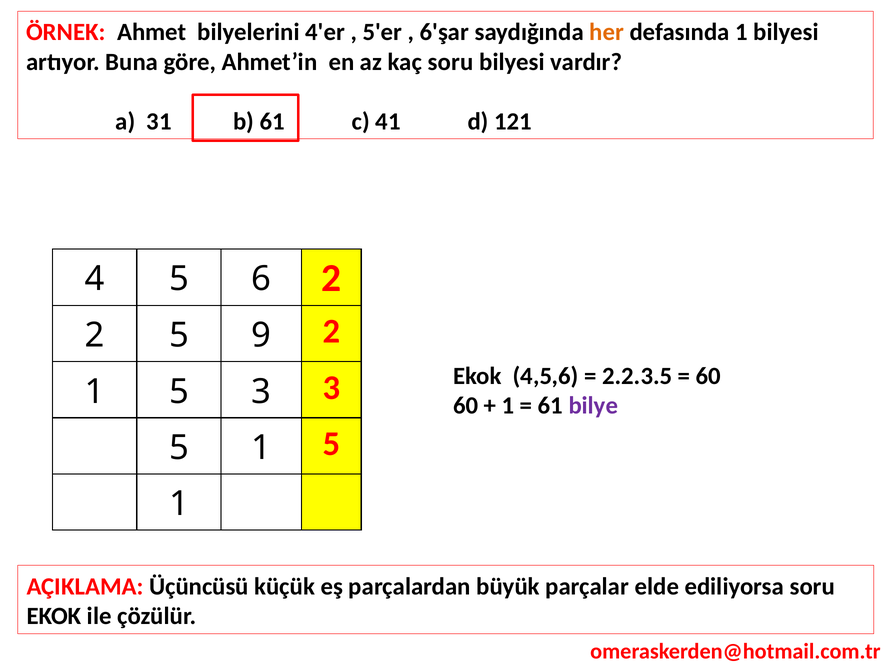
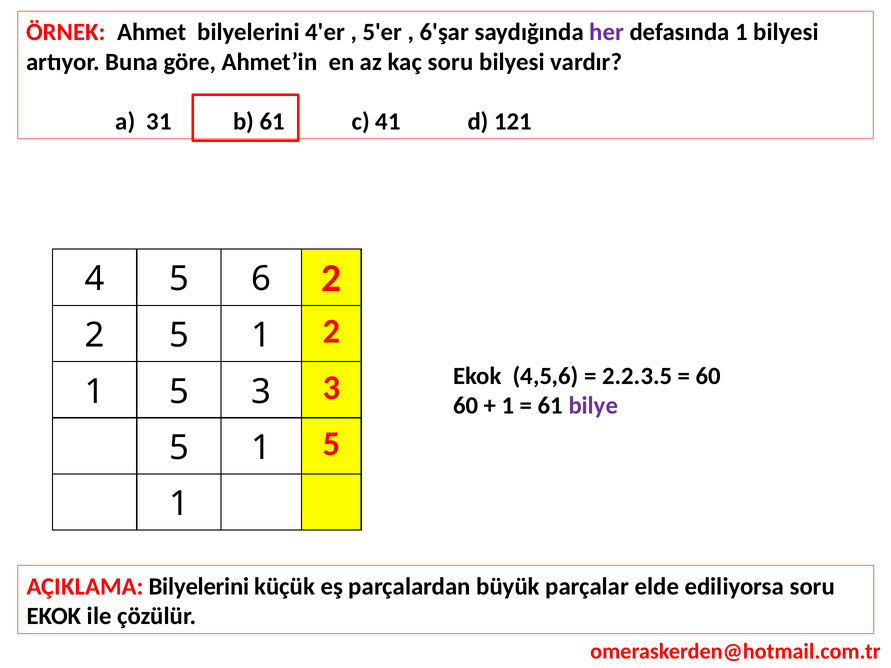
her colour: orange -> purple
2 5 9: 9 -> 1
AÇIKLAMA Üçüncüsü: Üçüncüsü -> Bilyelerini
